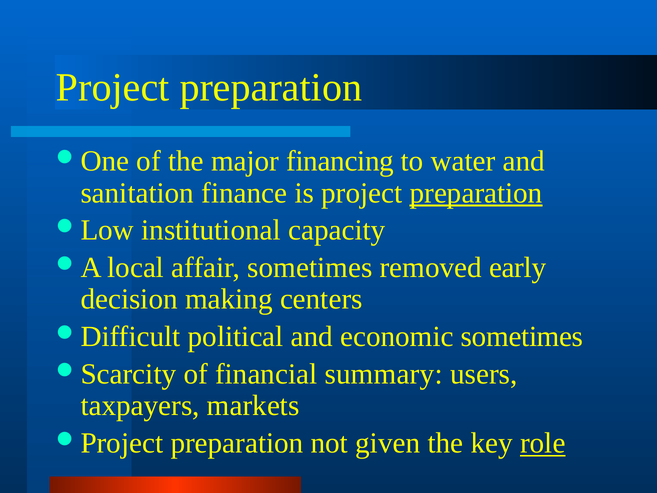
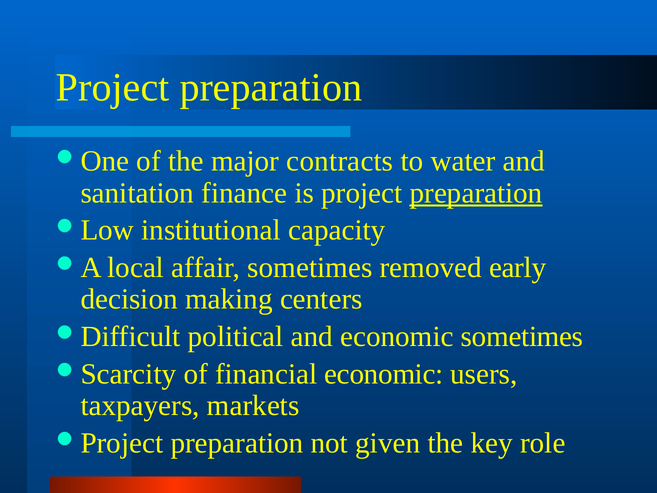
financing: financing -> contracts
financial summary: summary -> economic
role underline: present -> none
